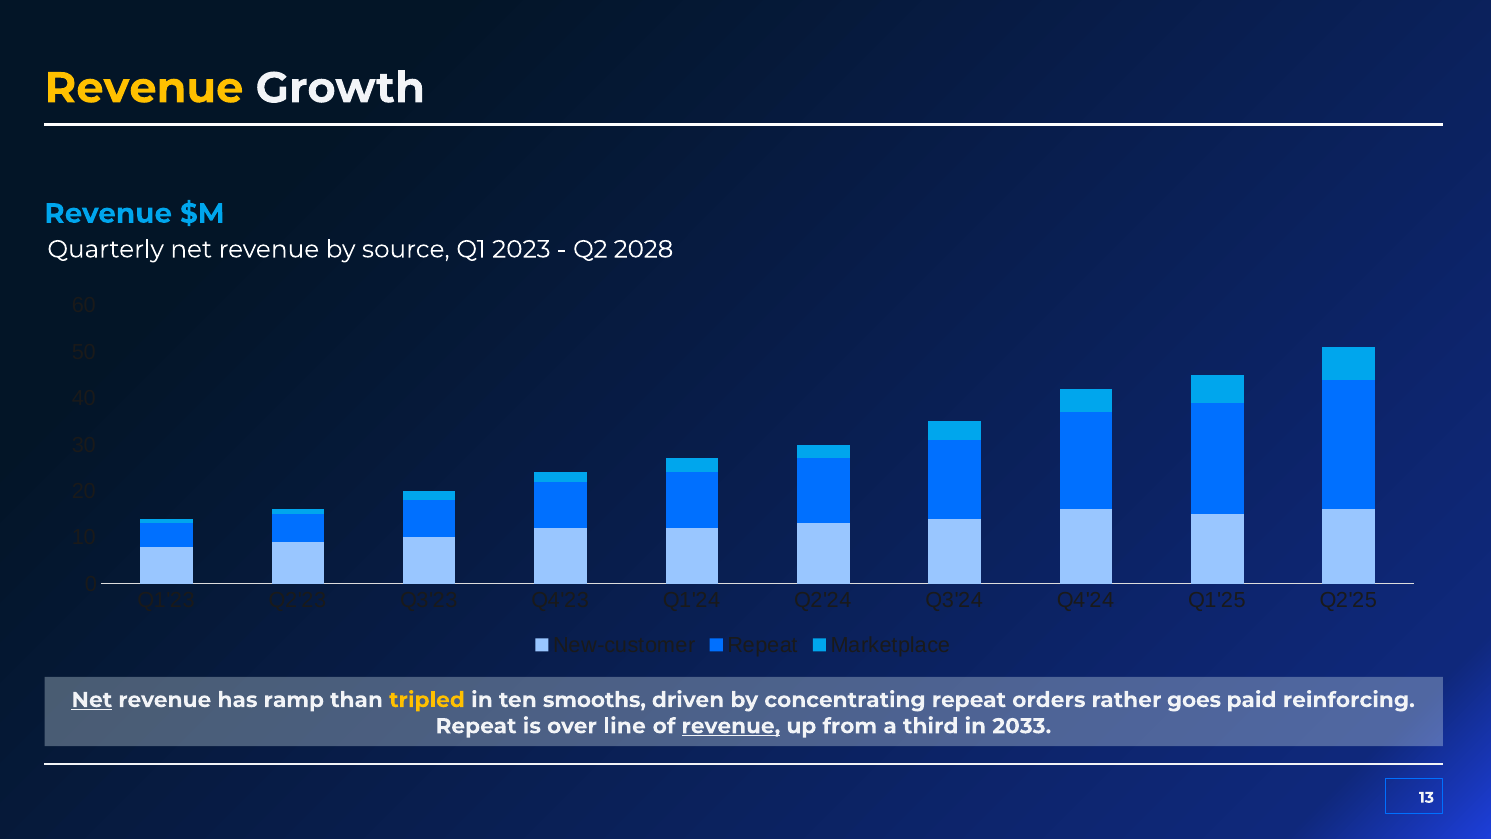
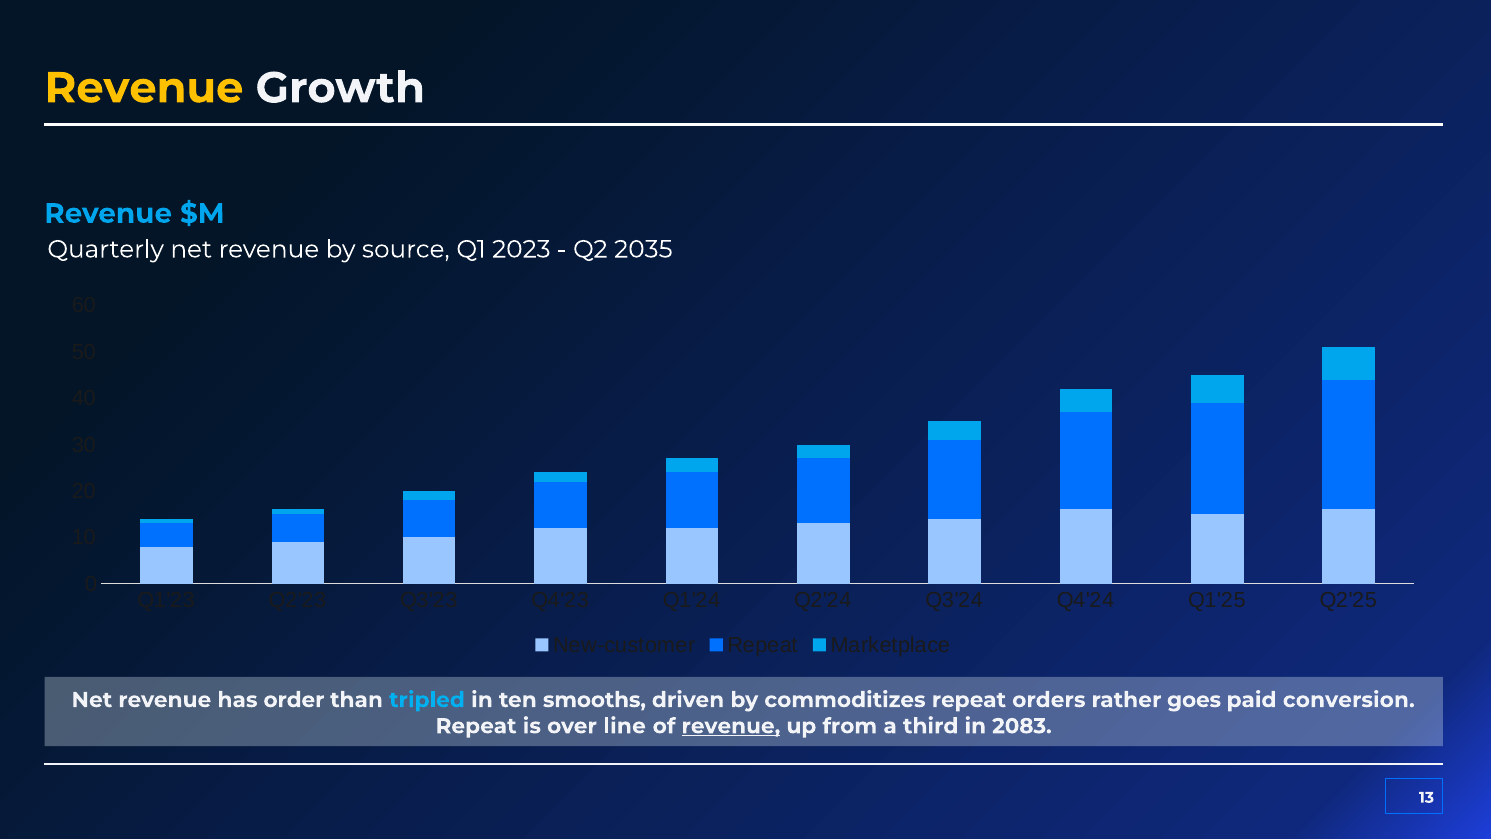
2028: 2028 -> 2035
Net at (92, 700) underline: present -> none
ramp: ramp -> order
tripled colour: yellow -> light blue
concentrating: concentrating -> commoditizes
reinforcing: reinforcing -> conversion
2033: 2033 -> 2083
